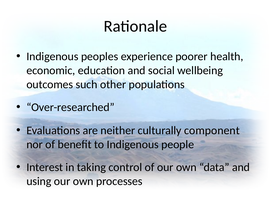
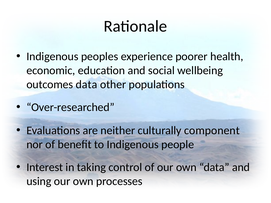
outcomes such: such -> data
